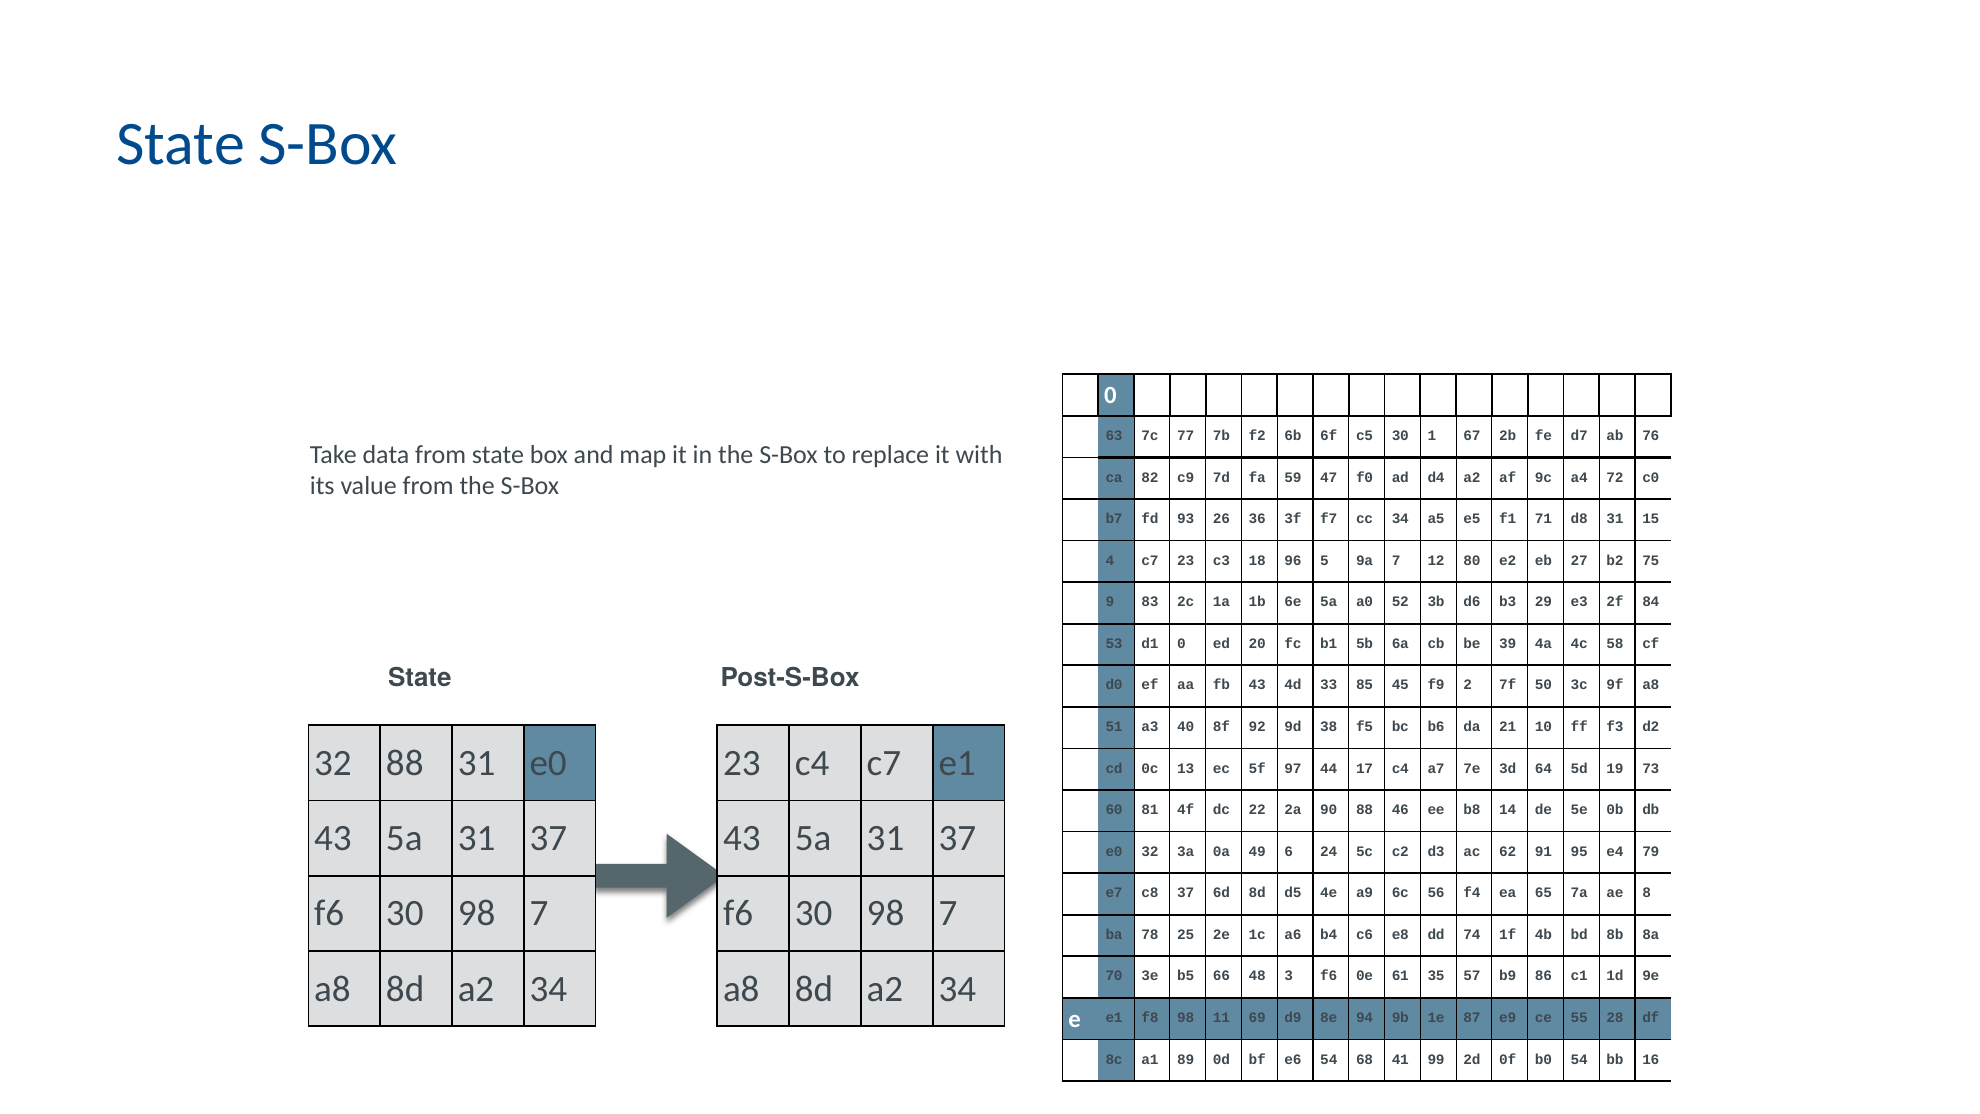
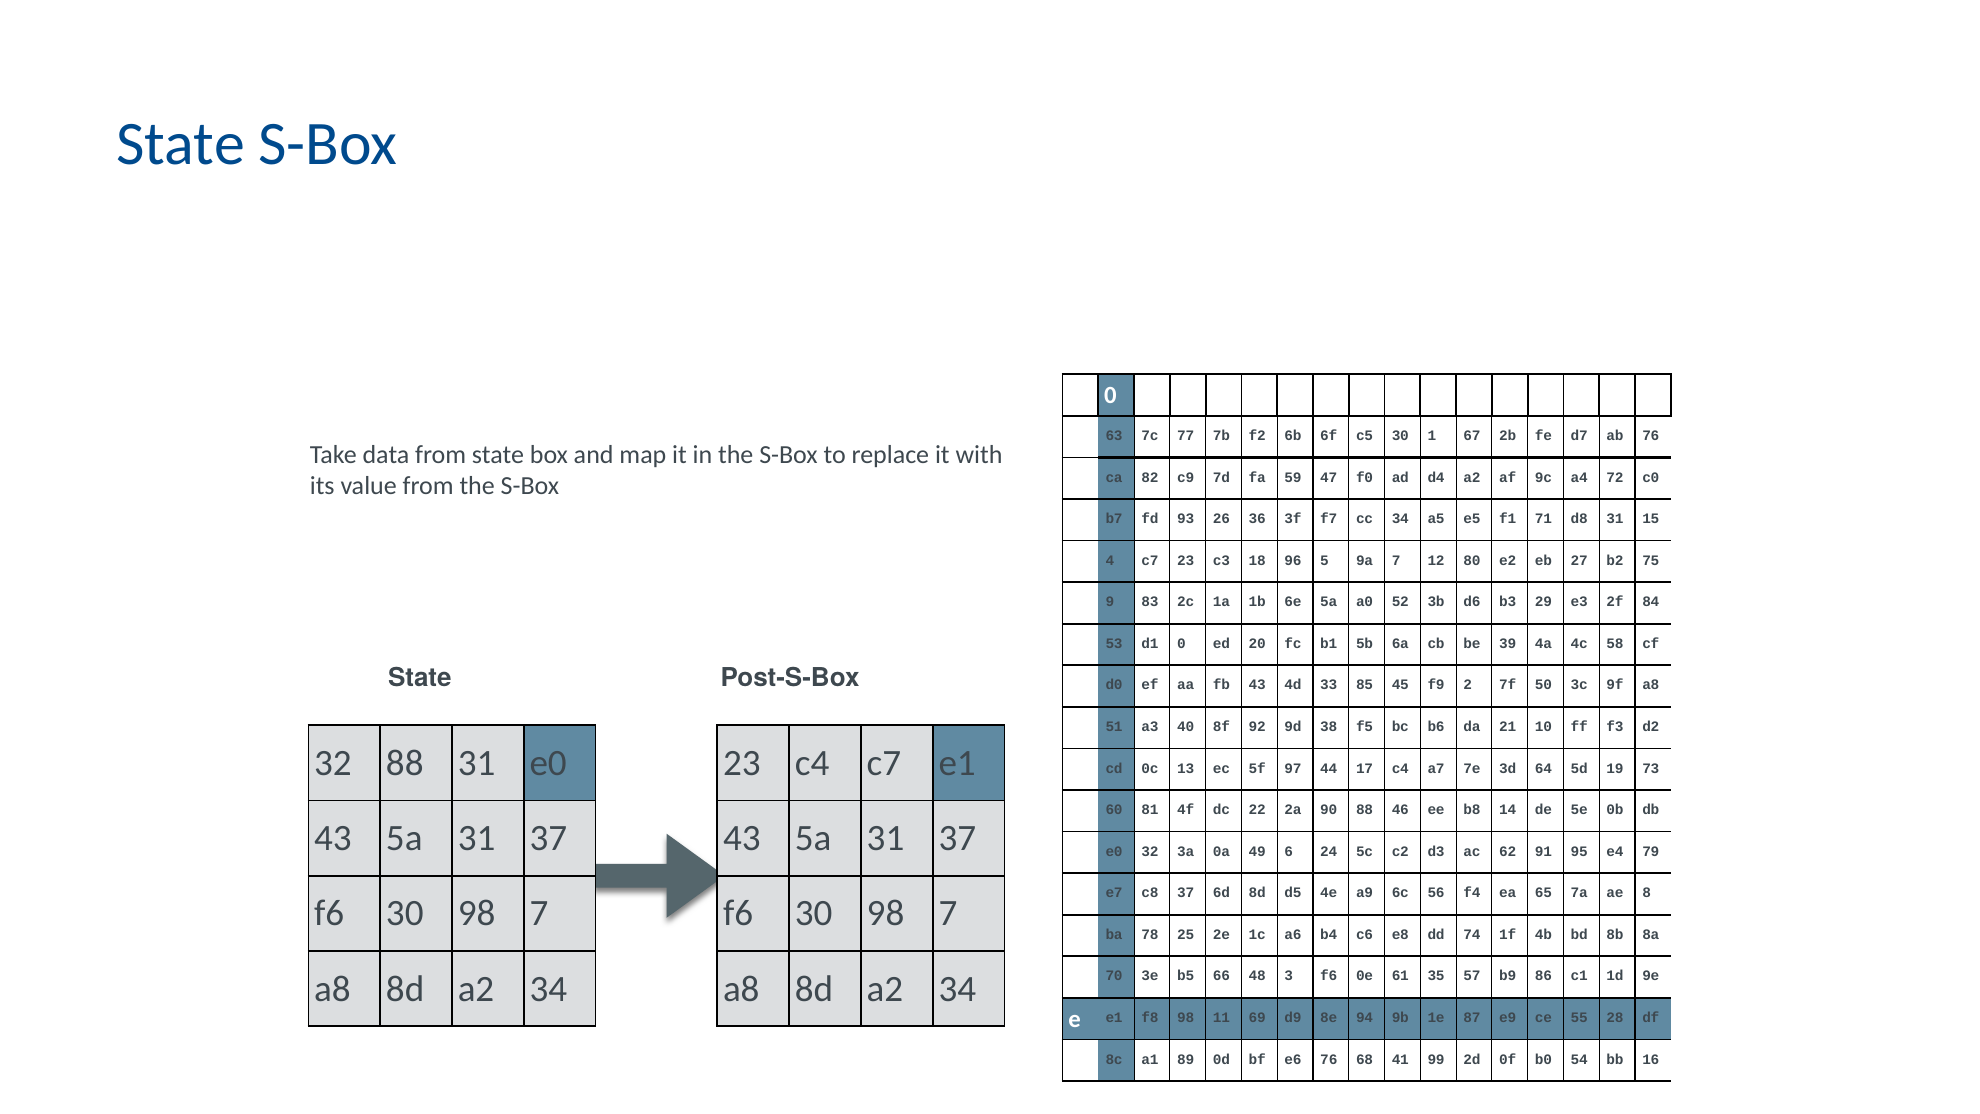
e6 54: 54 -> 76
